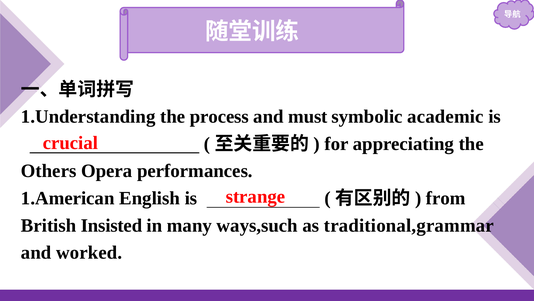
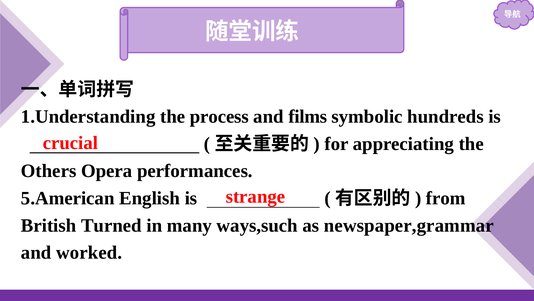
must: must -> films
academic: academic -> hundreds
1.American: 1.American -> 5.American
Insisted: Insisted -> Turned
traditional,grammar: traditional,grammar -> newspaper,grammar
